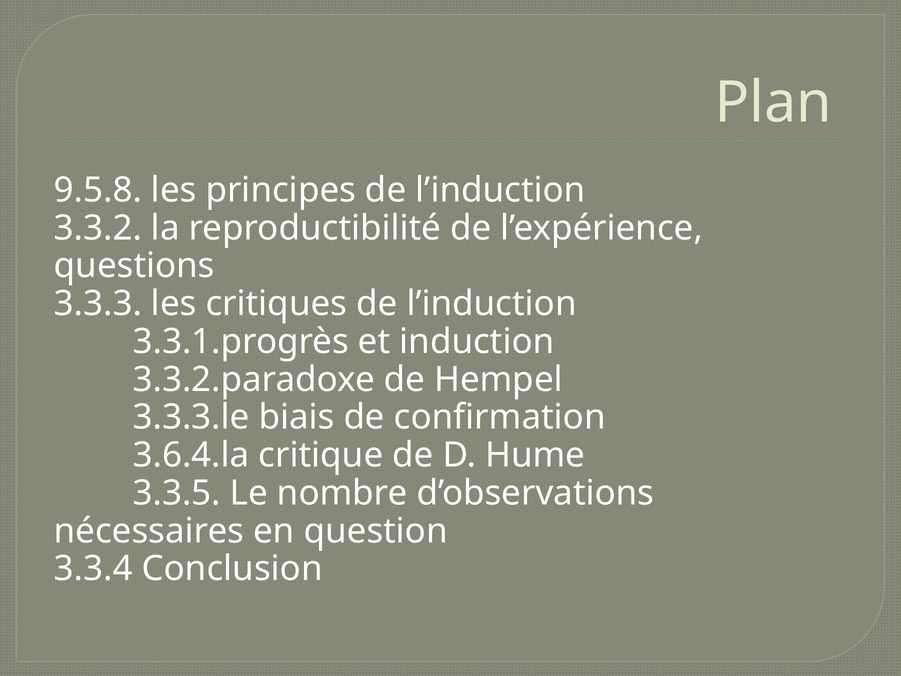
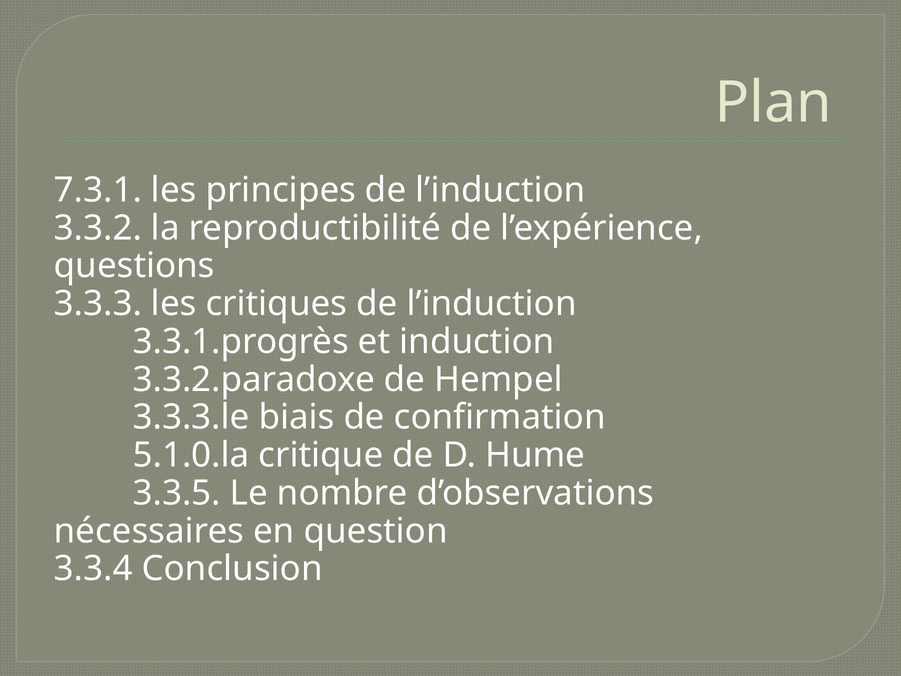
9.5.8: 9.5.8 -> 7.3.1
3.6.4.la: 3.6.4.la -> 5.1.0.la
